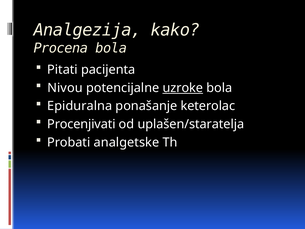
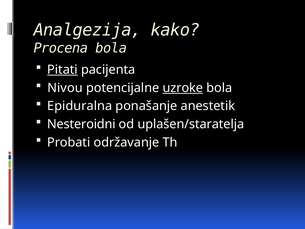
Pitati underline: none -> present
keterolac: keterolac -> anestetik
Procenjivati: Procenjivati -> Nesteroidni
analgetske: analgetske -> održavanje
